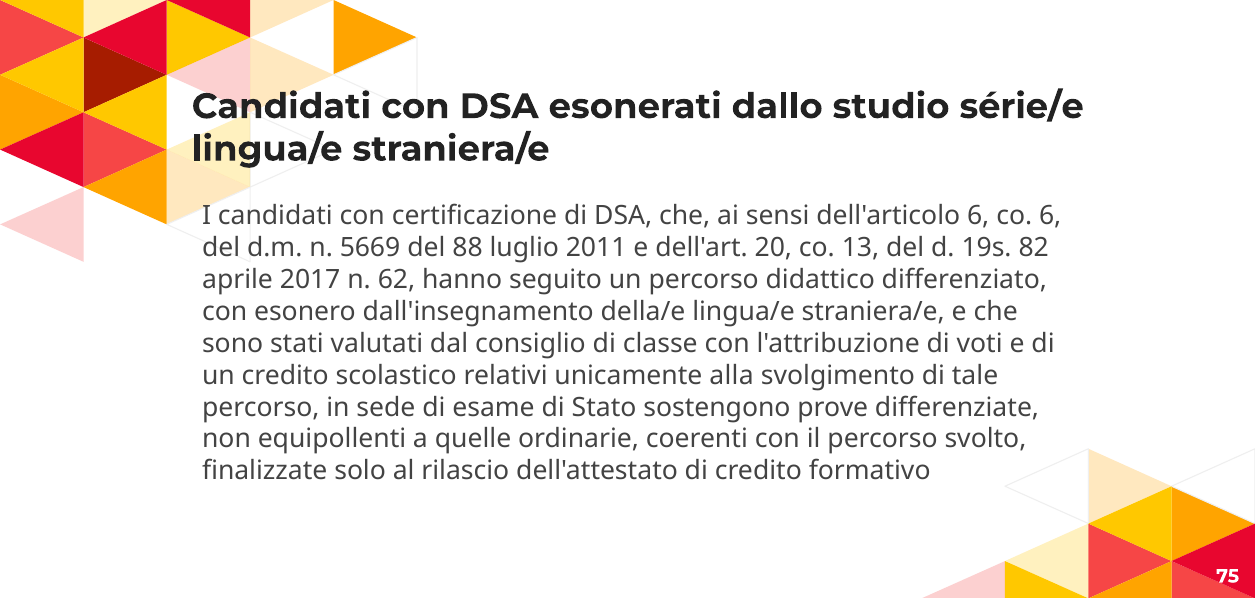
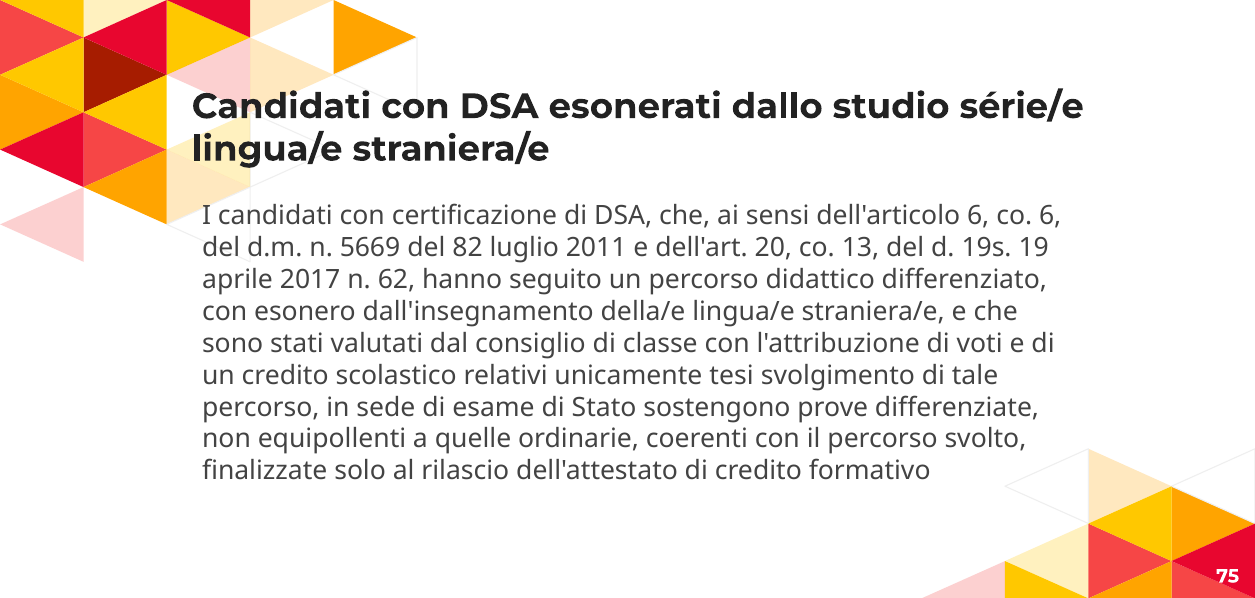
88: 88 -> 82
82: 82 -> 19
alla: alla -> tesi
